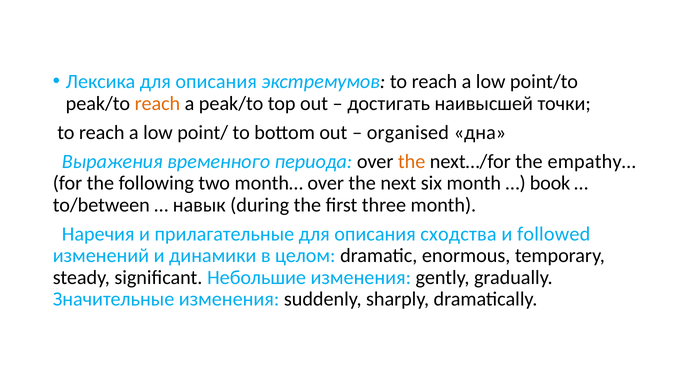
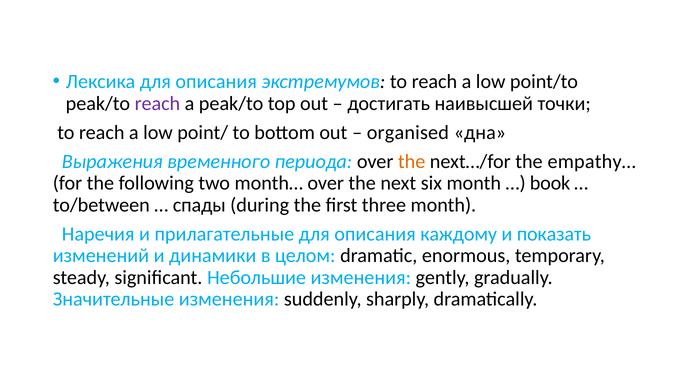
reach at (157, 103) colour: orange -> purple
навык: навык -> спады
сходства: сходства -> каждому
followed: followed -> показать
